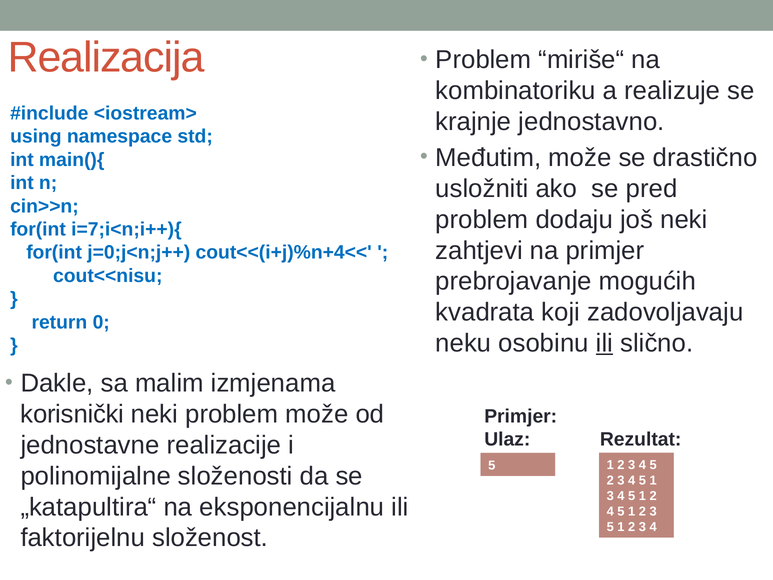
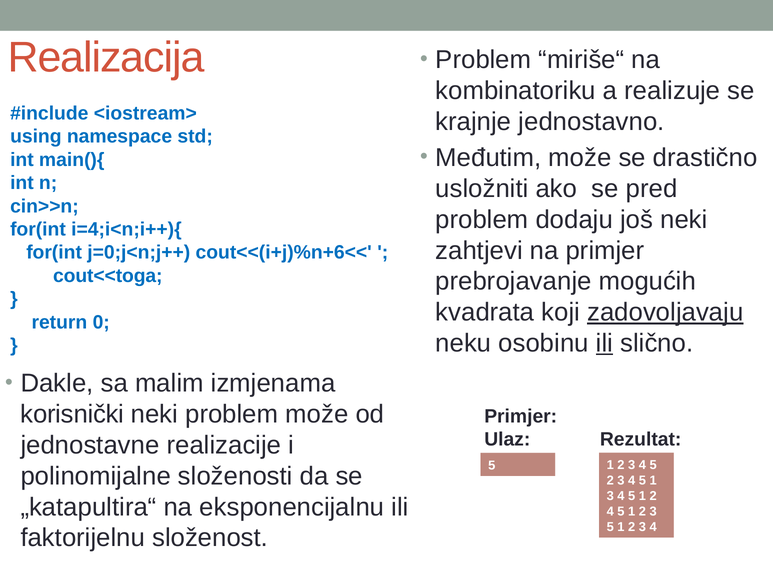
i=7;i<n;i++){: i=7;i<n;i++){ -> i=4;i<n;i++){
cout<<(i+j)%n+4<<: cout<<(i+j)%n+4<< -> cout<<(i+j)%n+6<<
cout<<nisu: cout<<nisu -> cout<<toga
zadovoljavaju underline: none -> present
